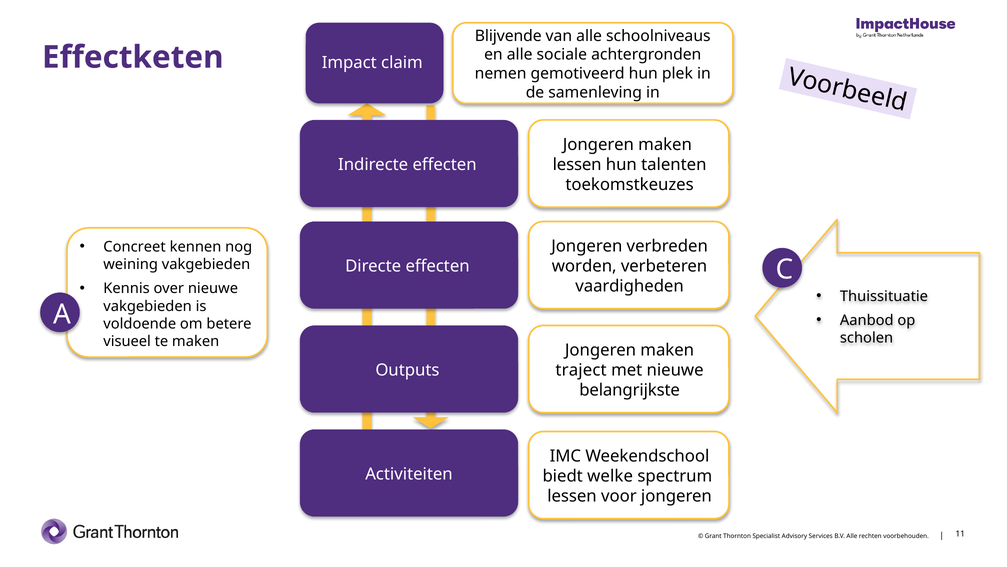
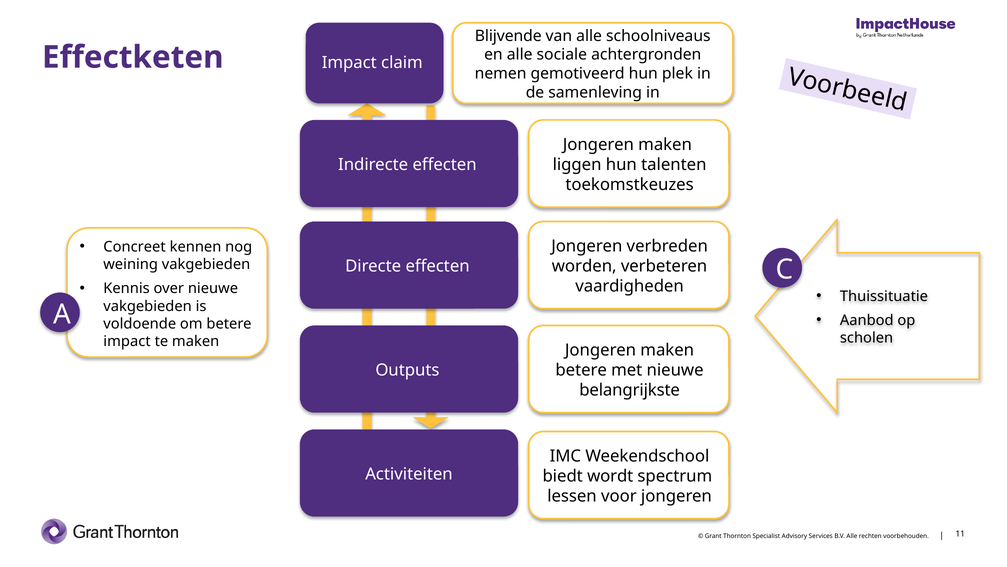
lessen at (577, 165): lessen -> liggen
visueel at (127, 341): visueel -> impact
traject at (581, 370): traject -> betere
welke: welke -> wordt
